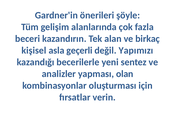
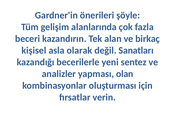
geçerli: geçerli -> olarak
Yapımızı: Yapımızı -> Sanatları
